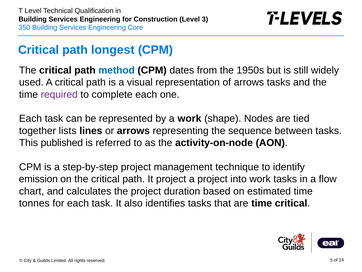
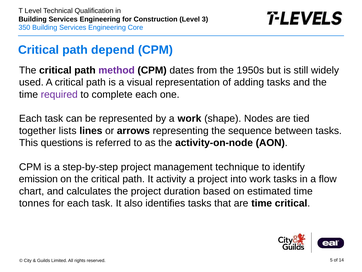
longest: longest -> depend
method colour: blue -> purple
of arrows: arrows -> adding
published: published -> questions
It project: project -> activity
